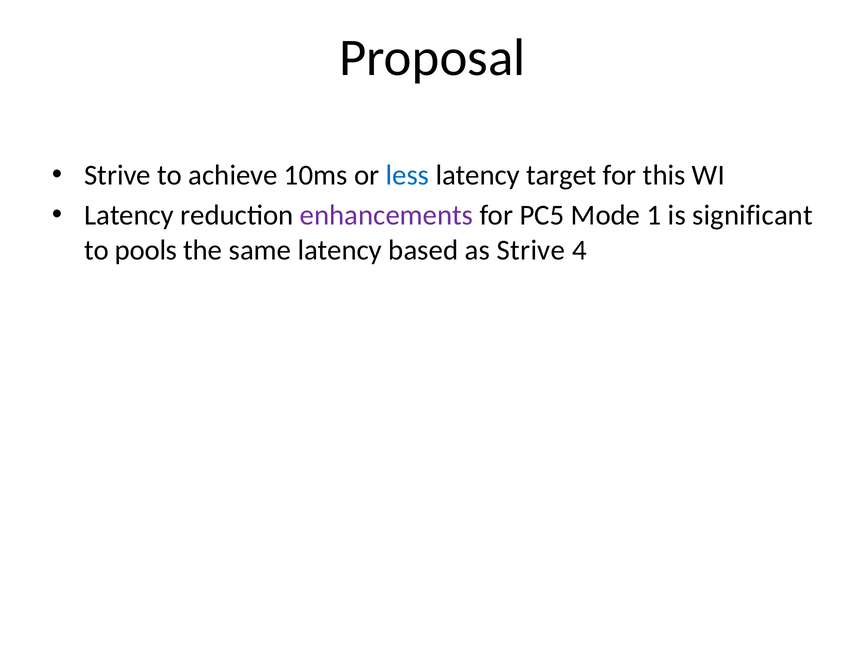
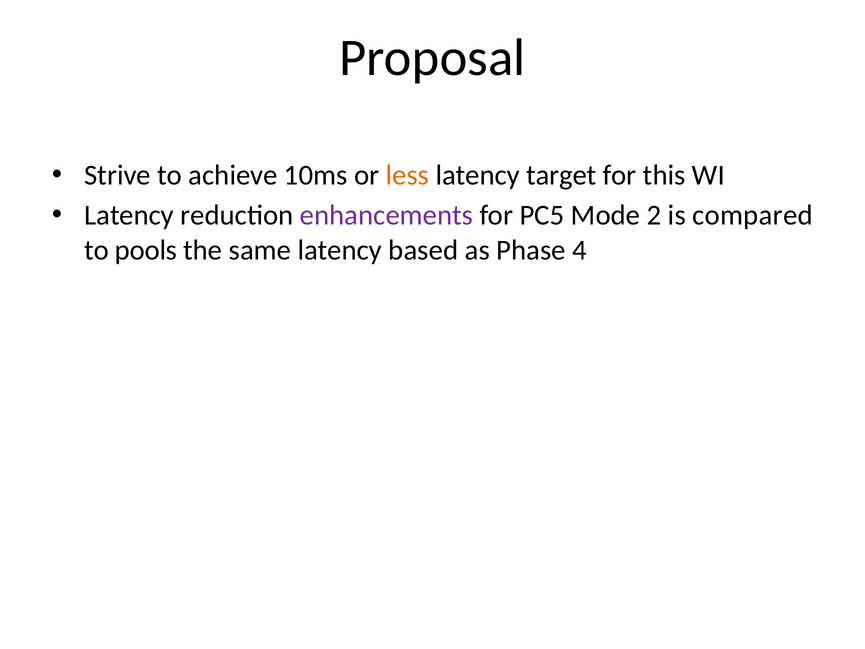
less colour: blue -> orange
1: 1 -> 2
significant: significant -> compared
as Strive: Strive -> Phase
